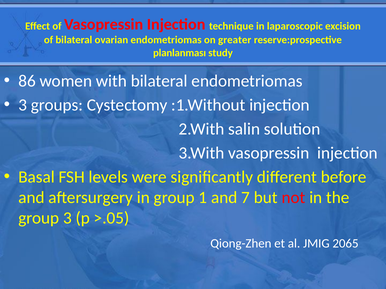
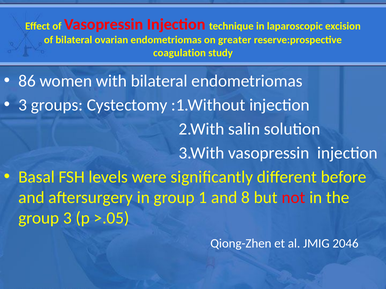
planlanması: planlanması -> coagulation
7: 7 -> 8
2065: 2065 -> 2046
